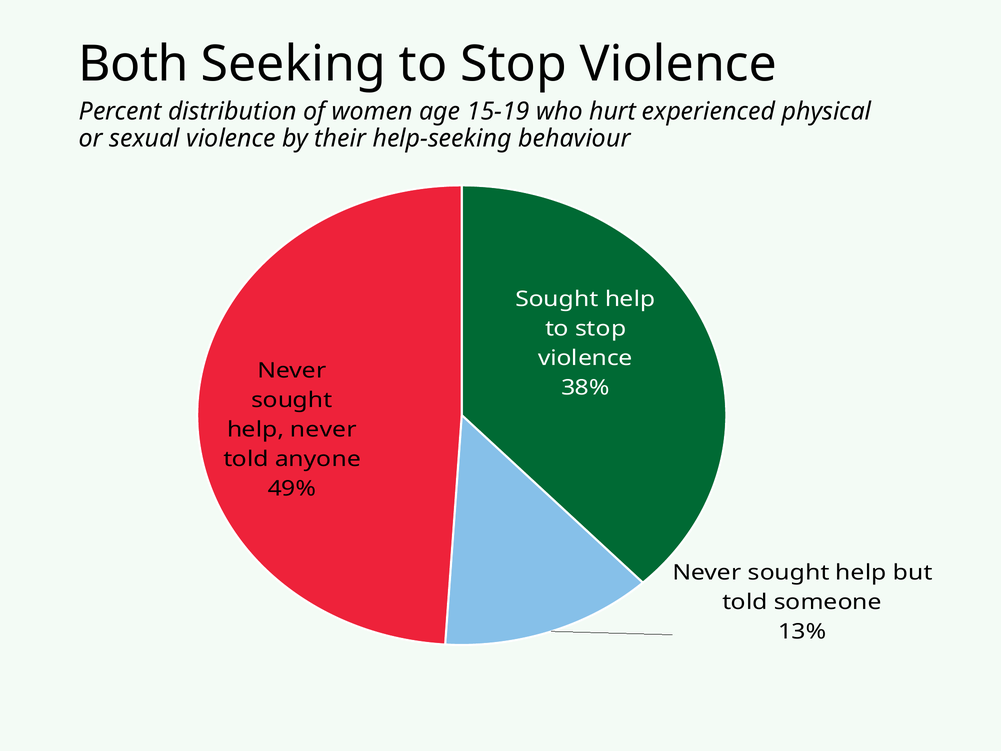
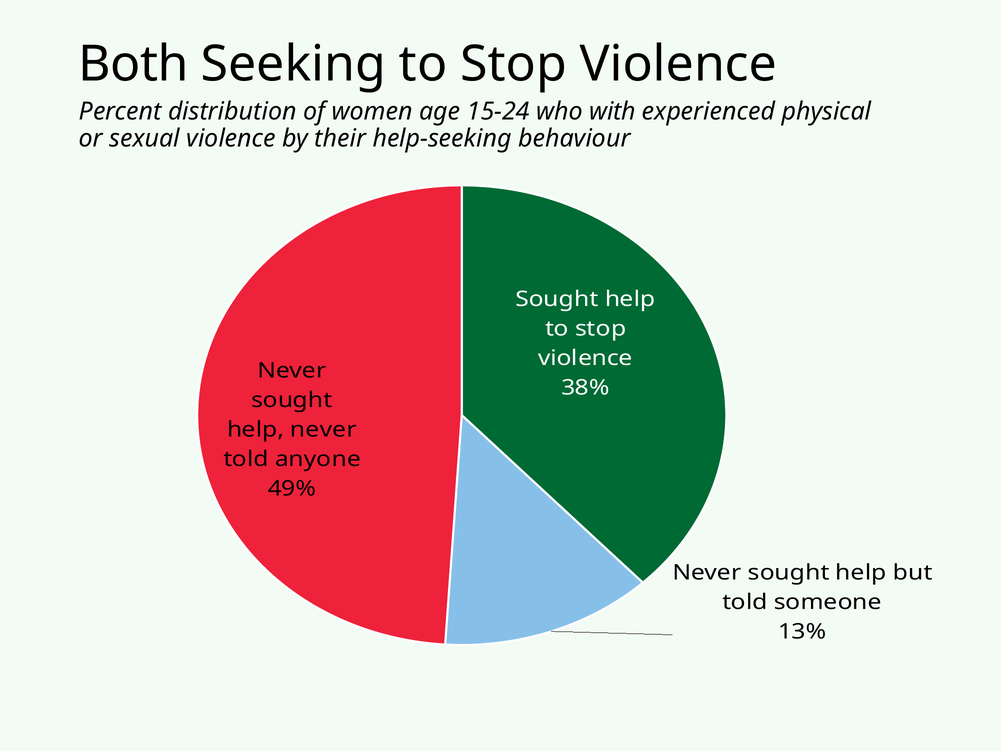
15-19: 15-19 -> 15-24
hurt: hurt -> with
